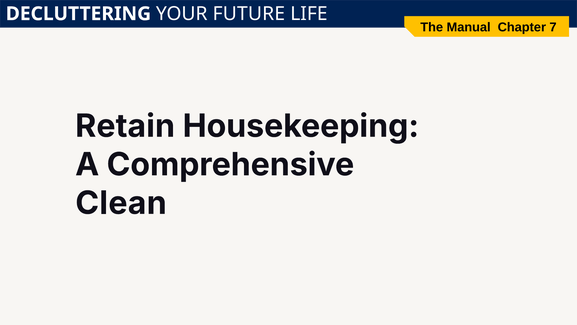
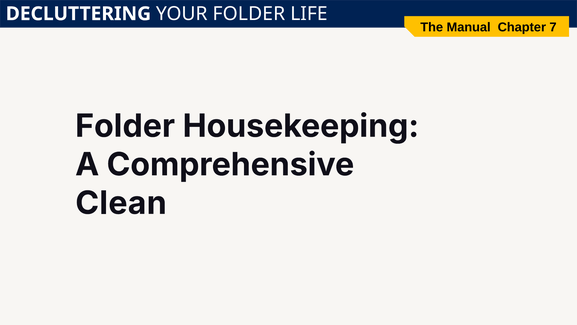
YOUR FUTURE: FUTURE -> FOLDER
Retain at (125, 126): Retain -> Folder
